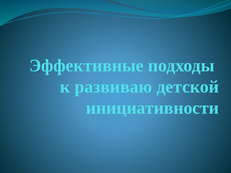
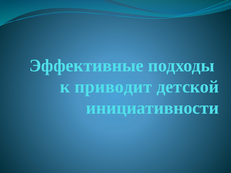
развиваю: развиваю -> приводит
